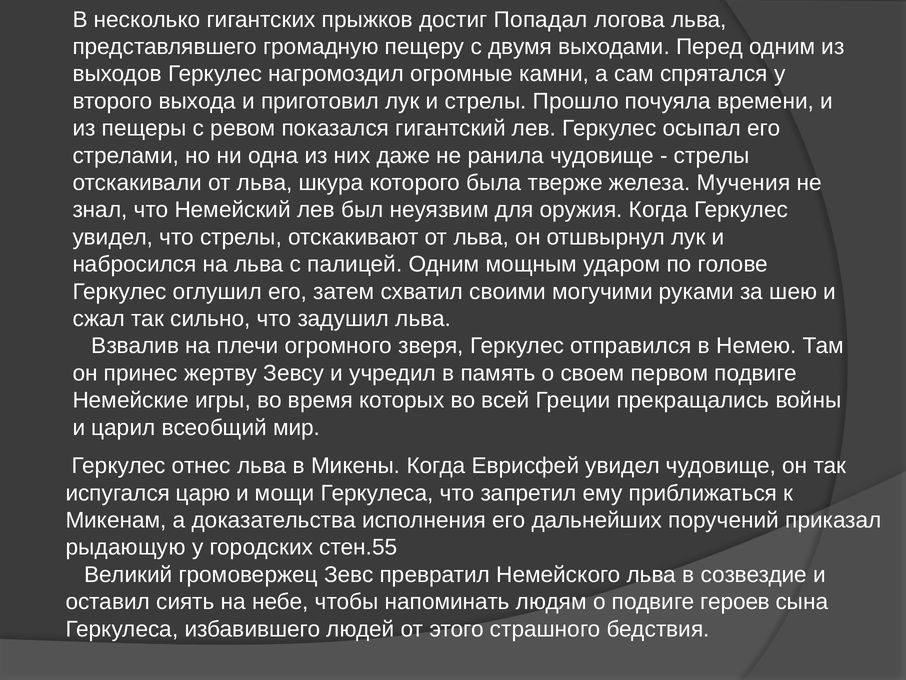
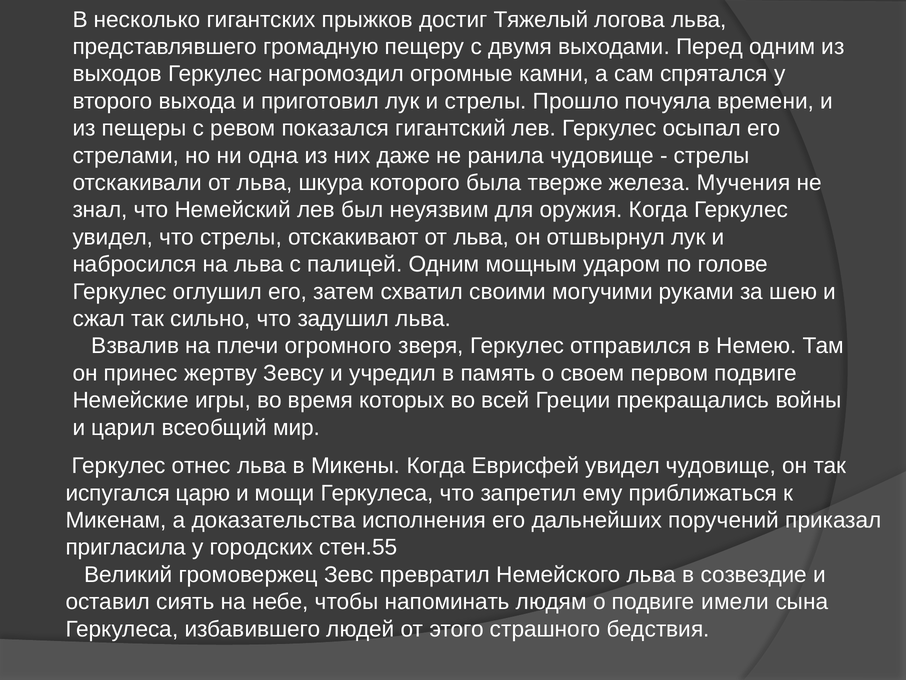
Попадал: Попадал -> Тяжелый
рыдающую: рыдающую -> пригласила
героев: героев -> имели
